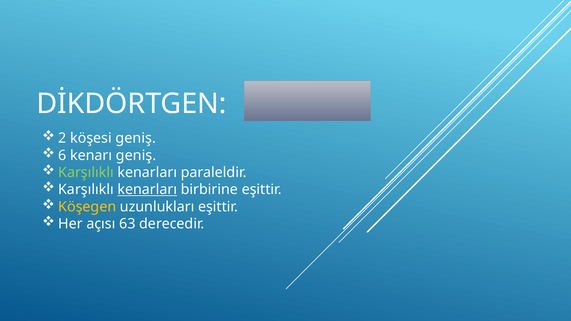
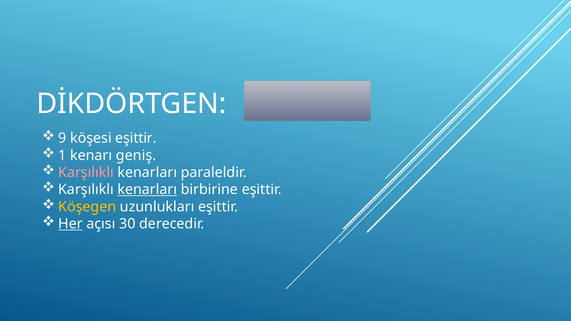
2: 2 -> 9
köşesi geniş: geniş -> eşittir
6: 6 -> 1
Karşılıklı at (86, 173) colour: light green -> pink
Her underline: none -> present
63: 63 -> 30
